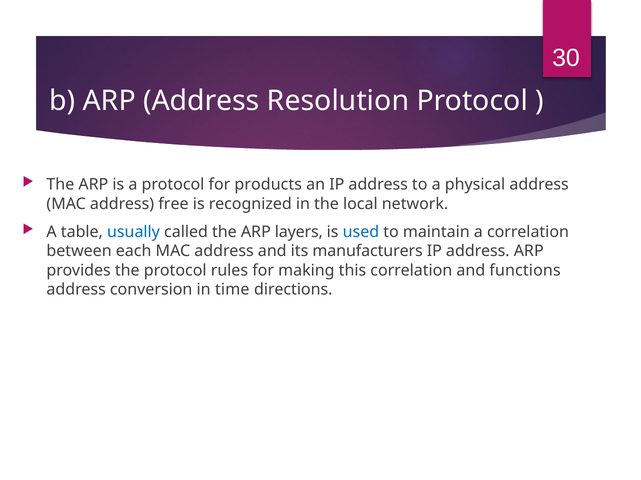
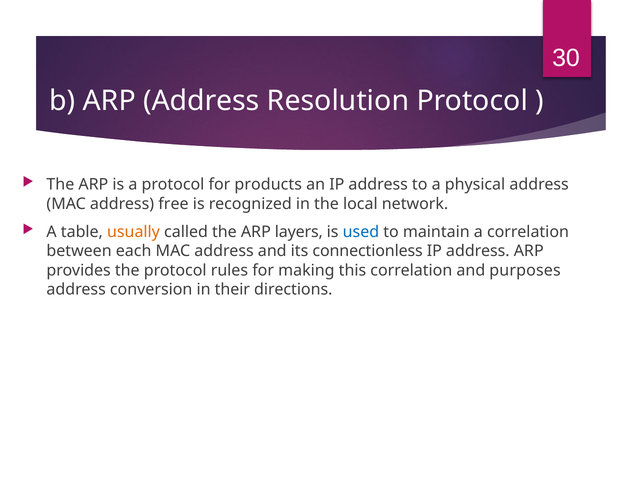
usually colour: blue -> orange
manufacturers: manufacturers -> connectionless
functions: functions -> purposes
time: time -> their
